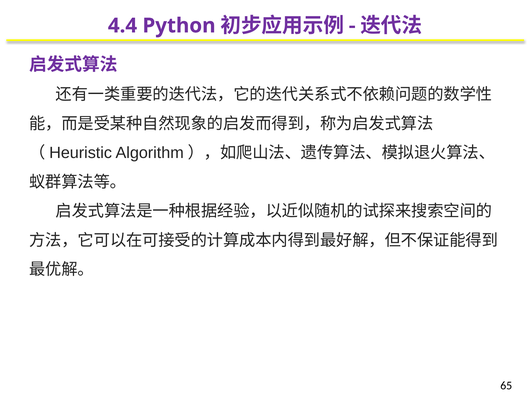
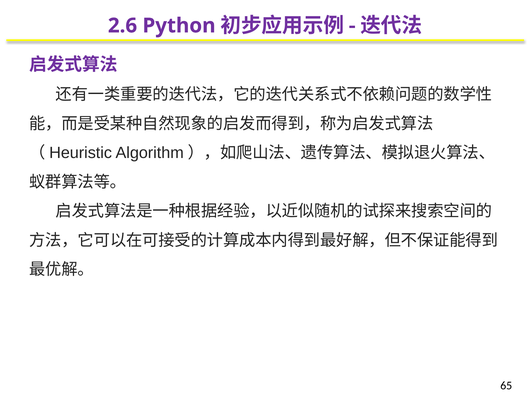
4.4: 4.4 -> 2.6
